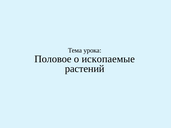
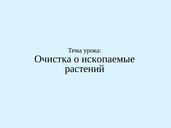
Половое: Половое -> Очистка
